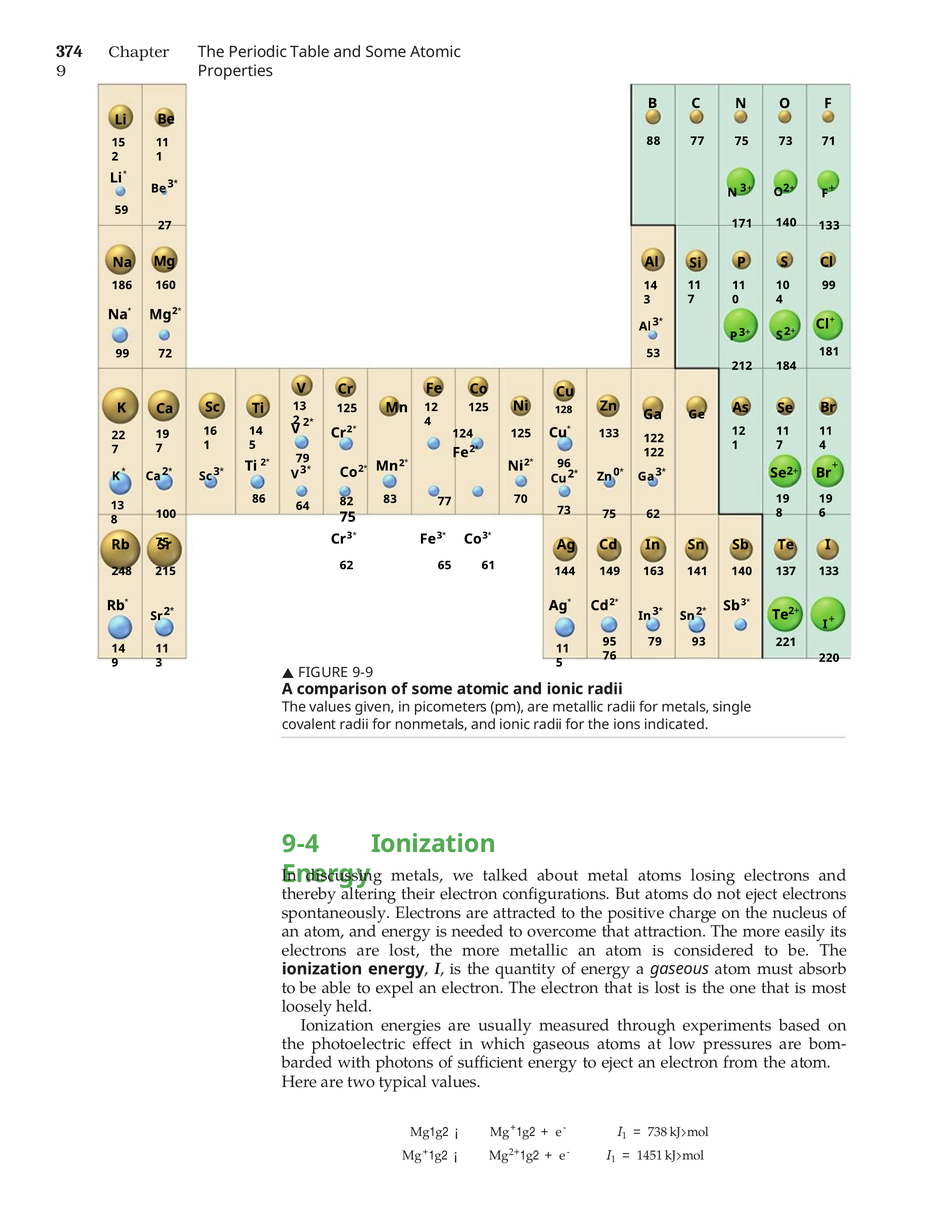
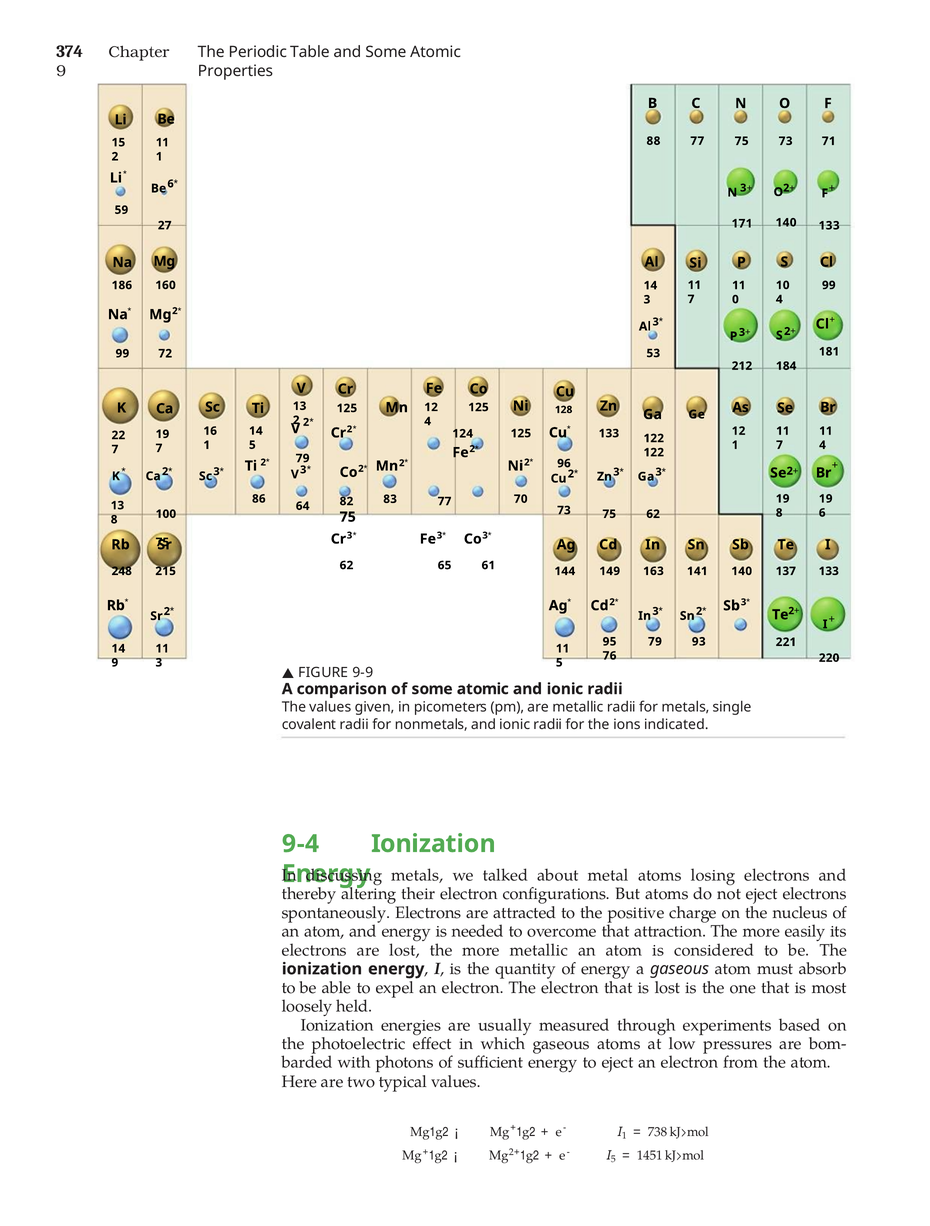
Be 3: 3 -> 6
Zn 0: 0 -> 3
1 at (613, 1159): 1 -> 5
